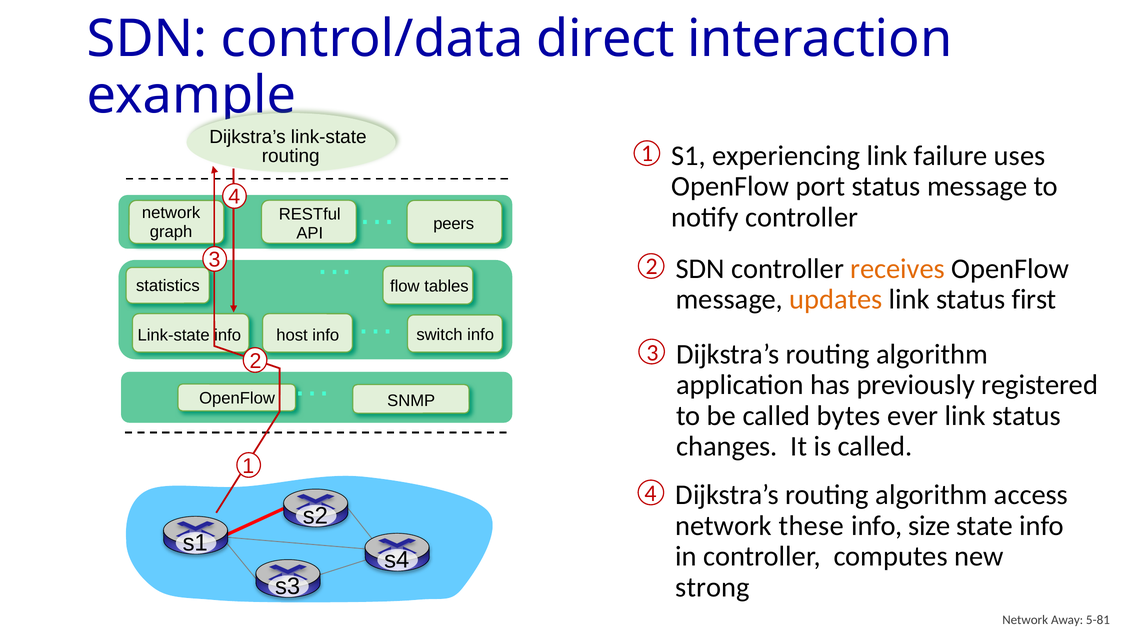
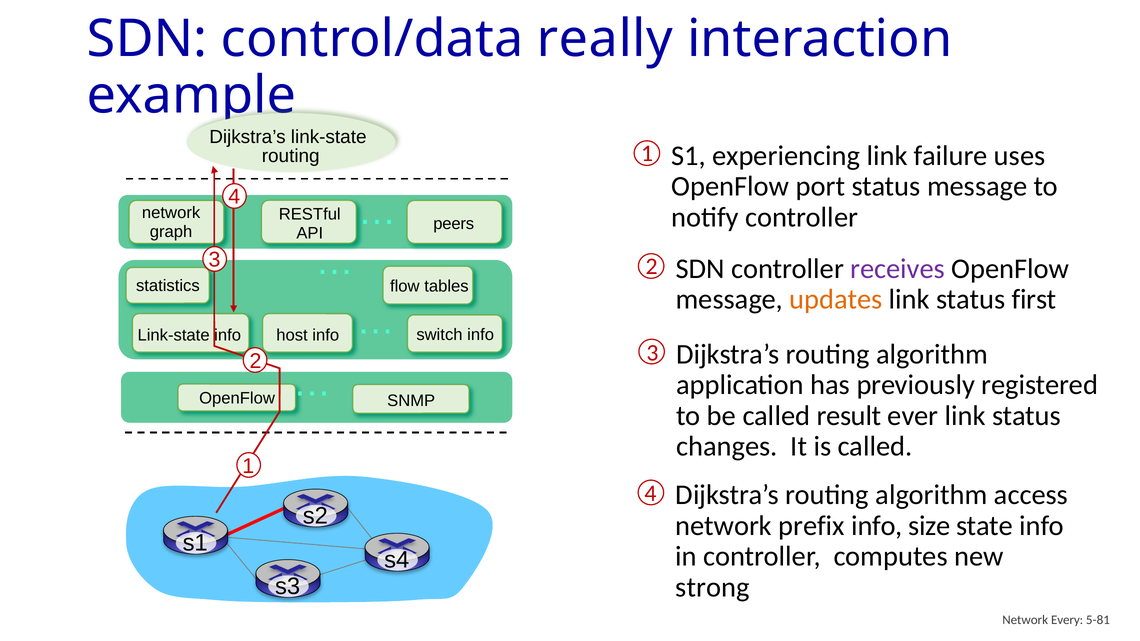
direct: direct -> really
receives colour: orange -> purple
bytes: bytes -> result
these: these -> prefix
Away: Away -> Every
